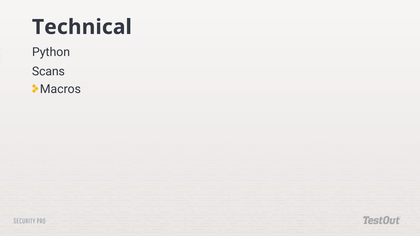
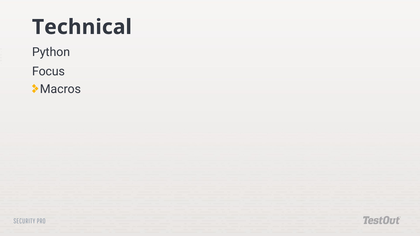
Scans: Scans -> Focus
